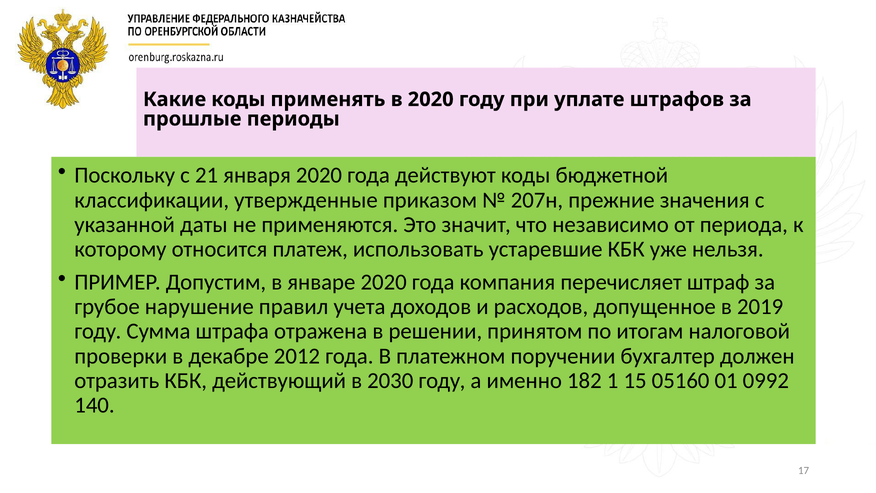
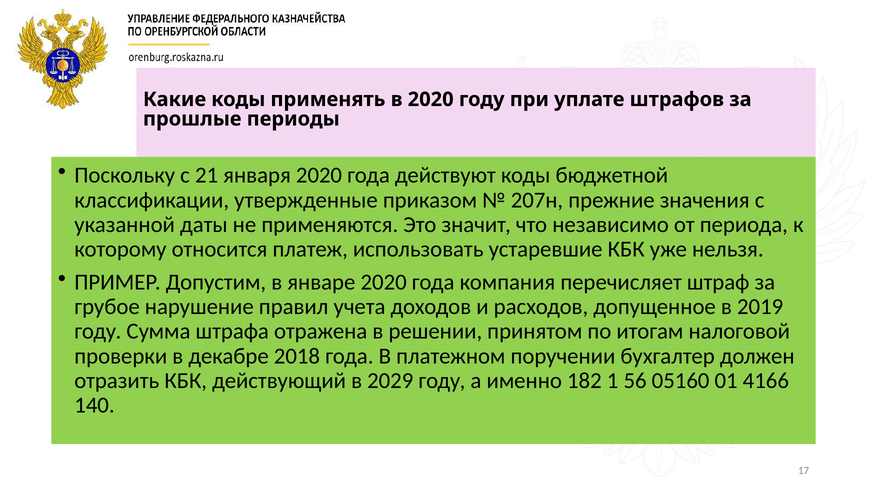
2012: 2012 -> 2018
2030: 2030 -> 2029
15: 15 -> 56
0992: 0992 -> 4166
